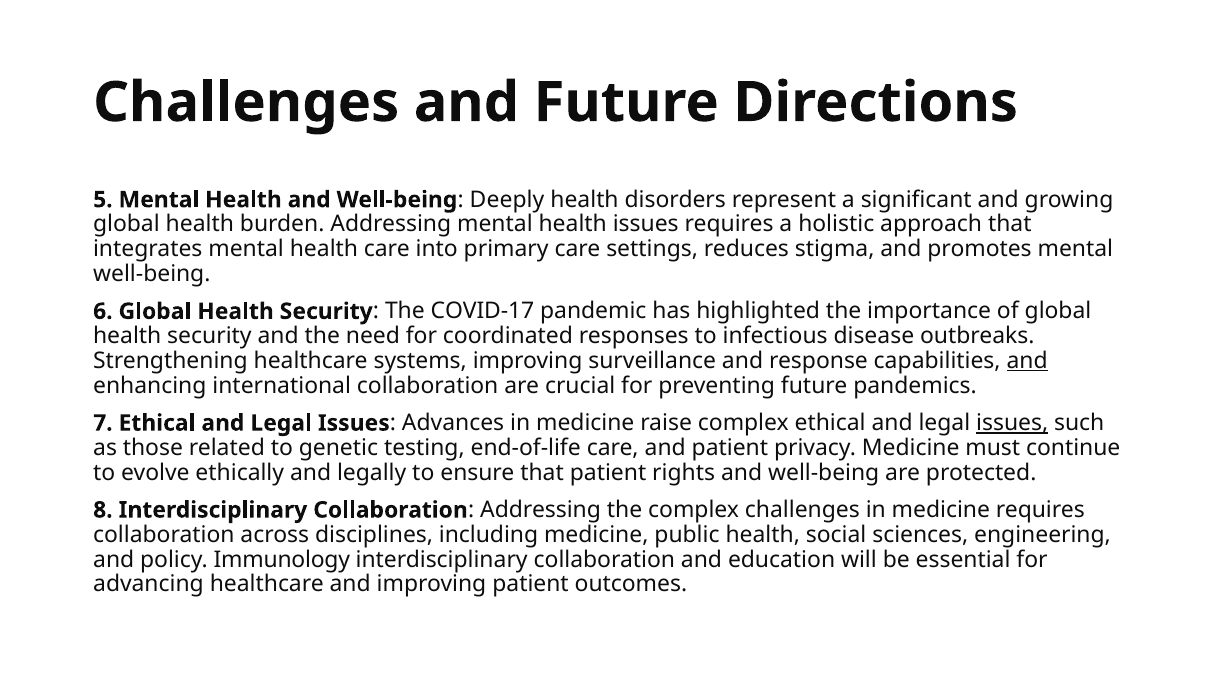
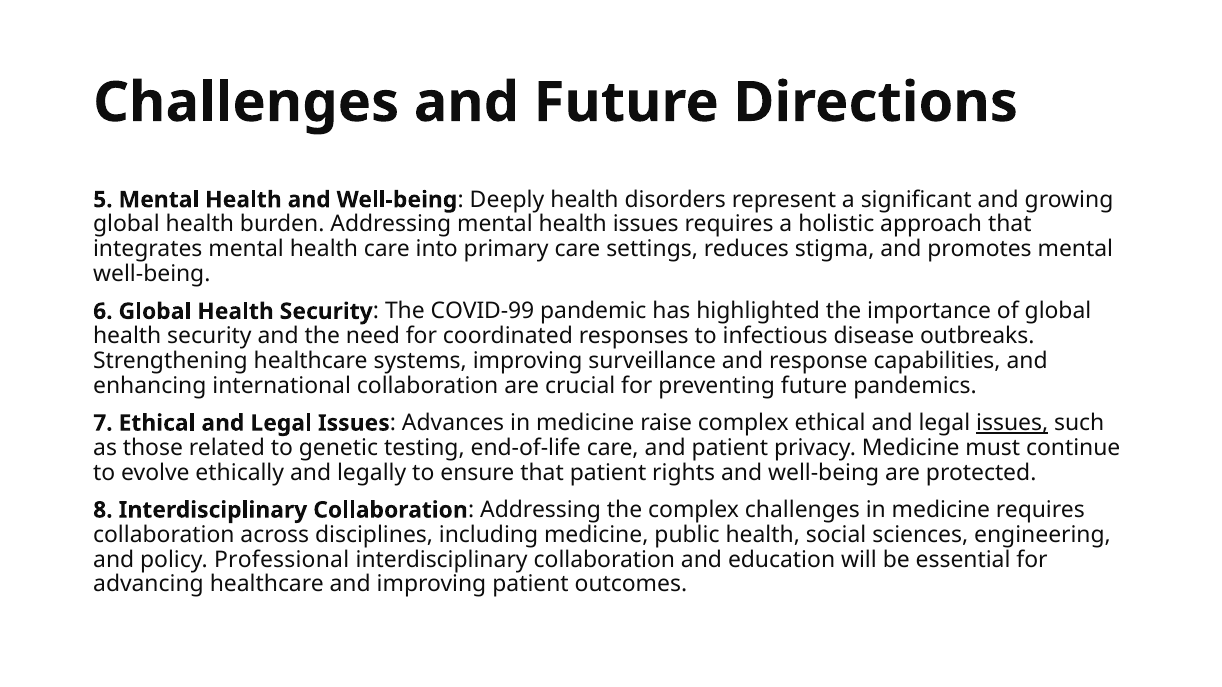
COVID-17: COVID-17 -> COVID-99
and at (1027, 361) underline: present -> none
Immunology: Immunology -> Professional
